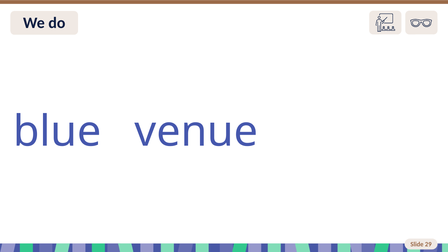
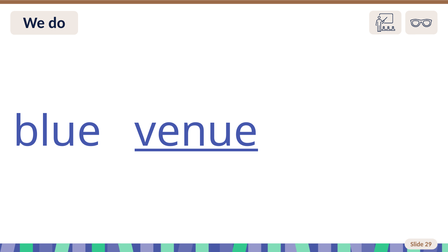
venue underline: none -> present
